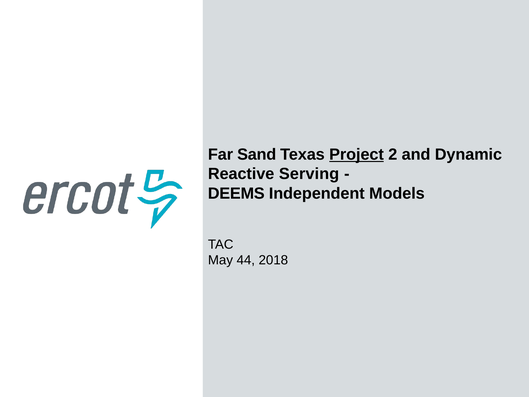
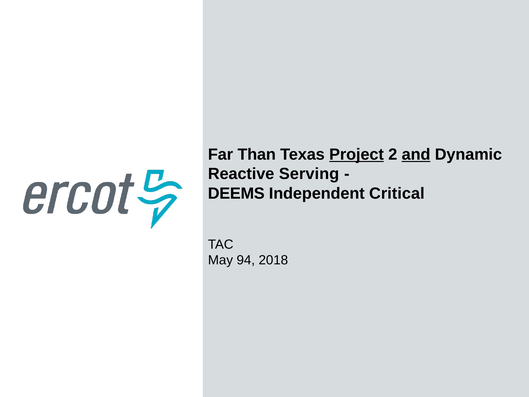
Sand: Sand -> Than
and underline: none -> present
Models: Models -> Critical
44: 44 -> 94
